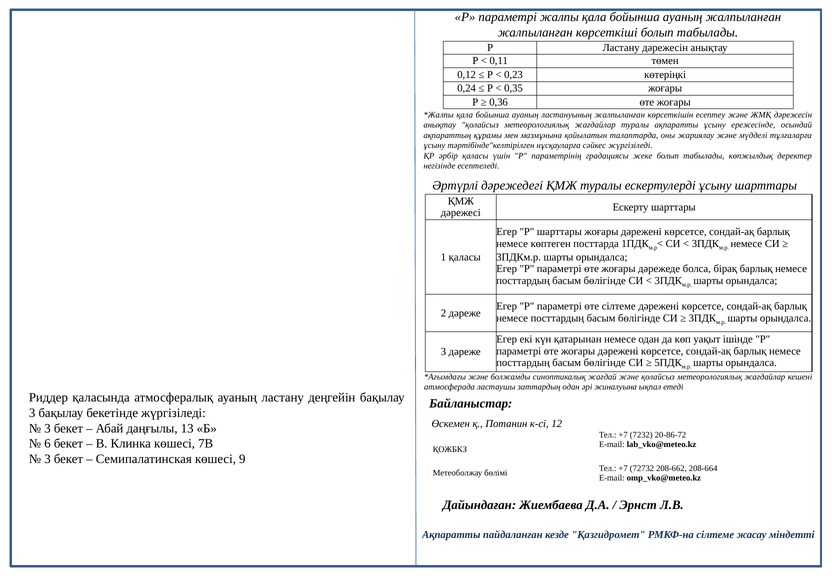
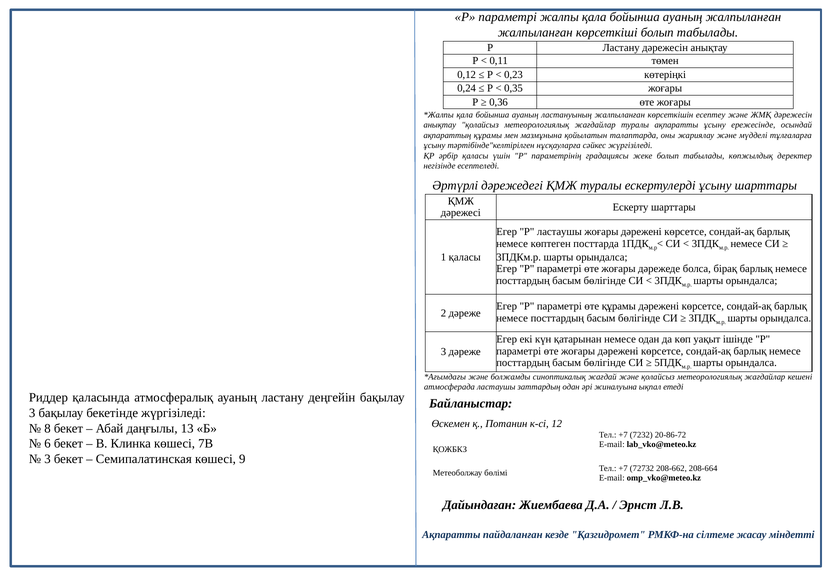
Р шарттары: шарттары -> ластаушы
өте сілтеме: сілтеме -> құрамы
3 at (47, 428): 3 -> 8
